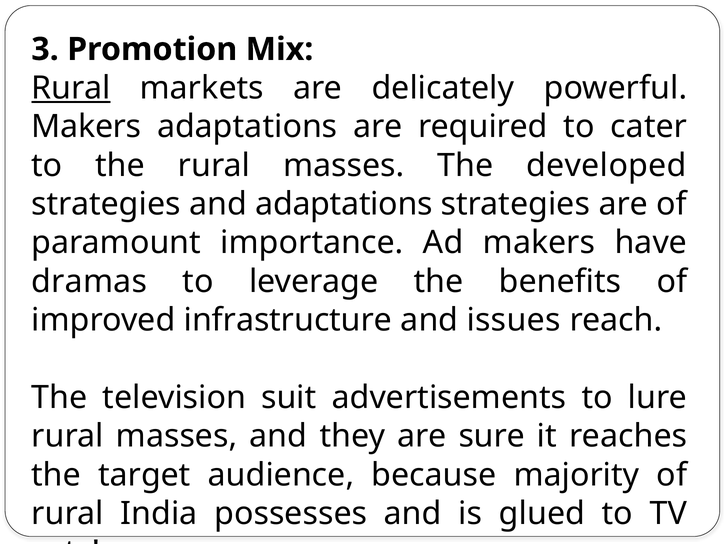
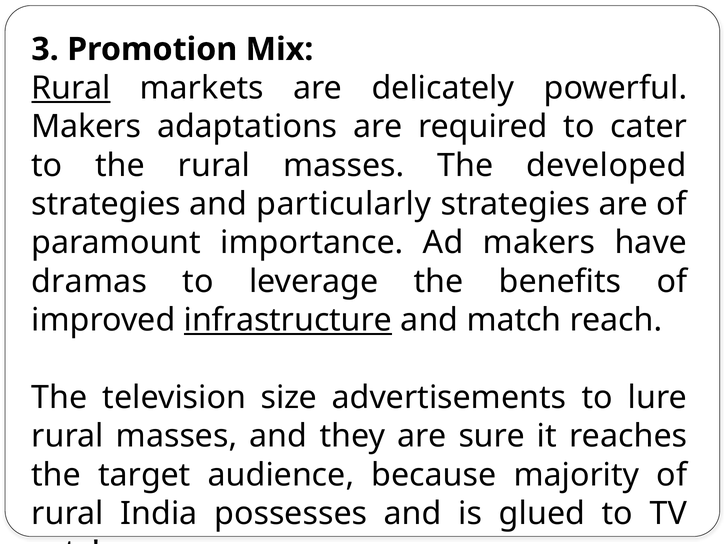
and adaptations: adaptations -> particularly
infrastructure underline: none -> present
issues: issues -> match
suit: suit -> size
